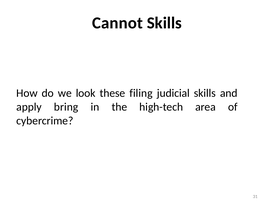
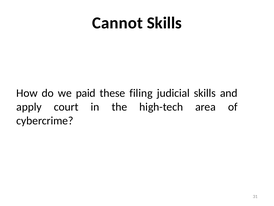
look: look -> paid
bring: bring -> court
